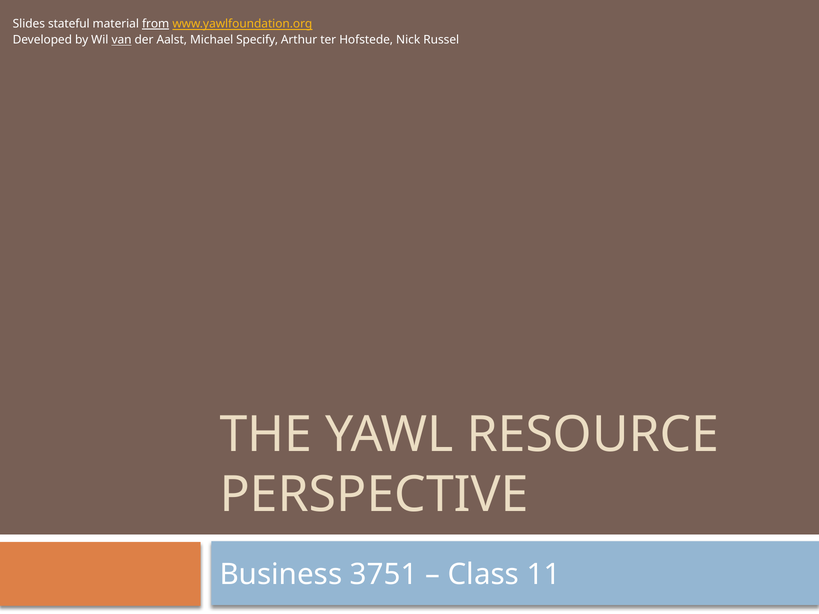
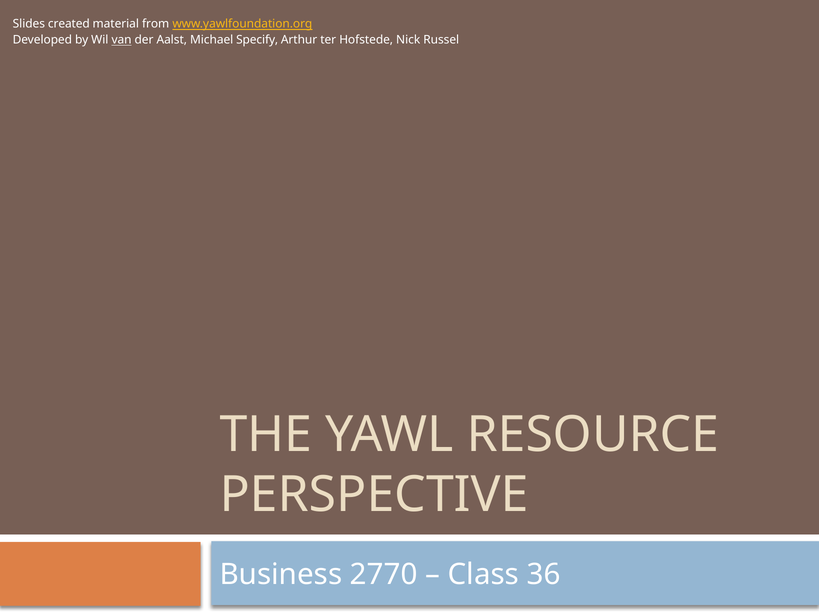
stateful: stateful -> created
from underline: present -> none
3751: 3751 -> 2770
11: 11 -> 36
